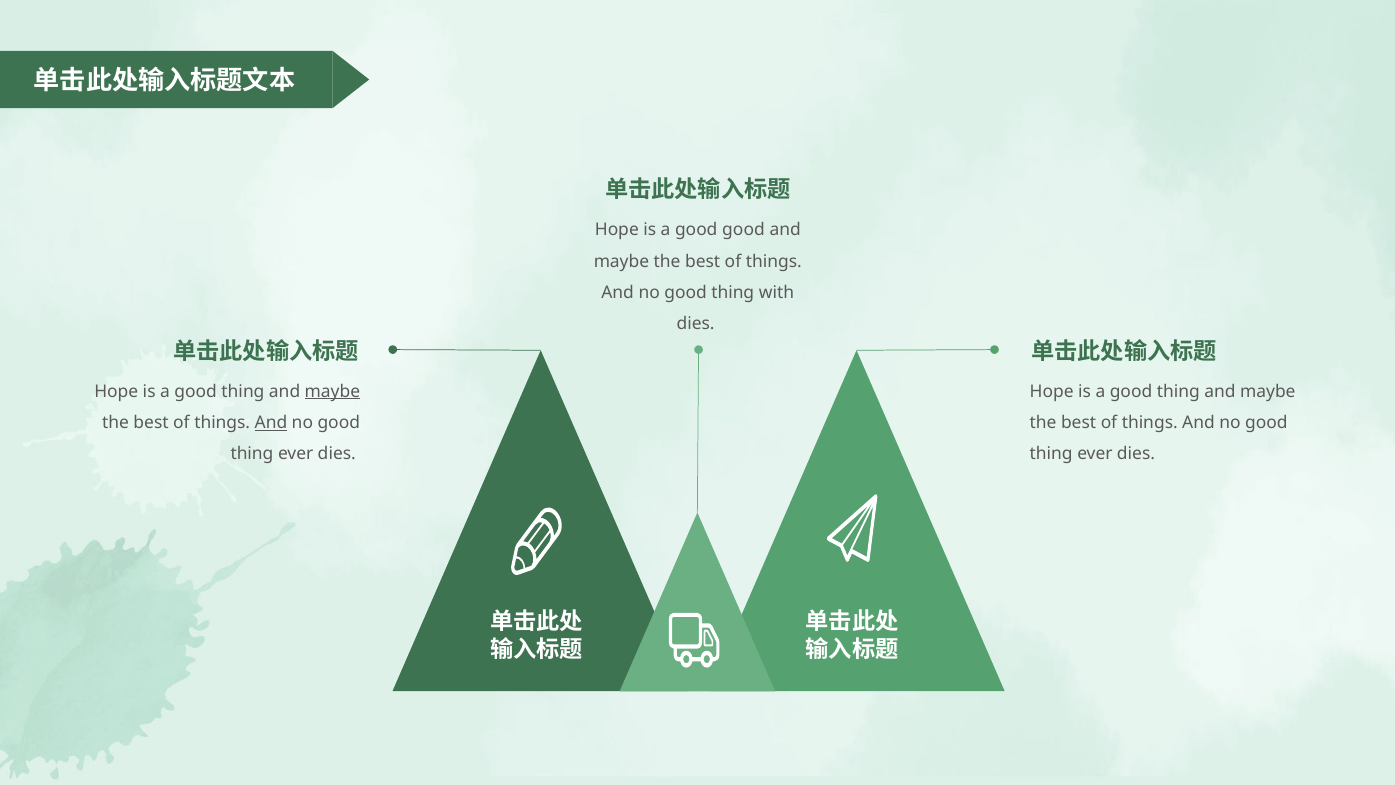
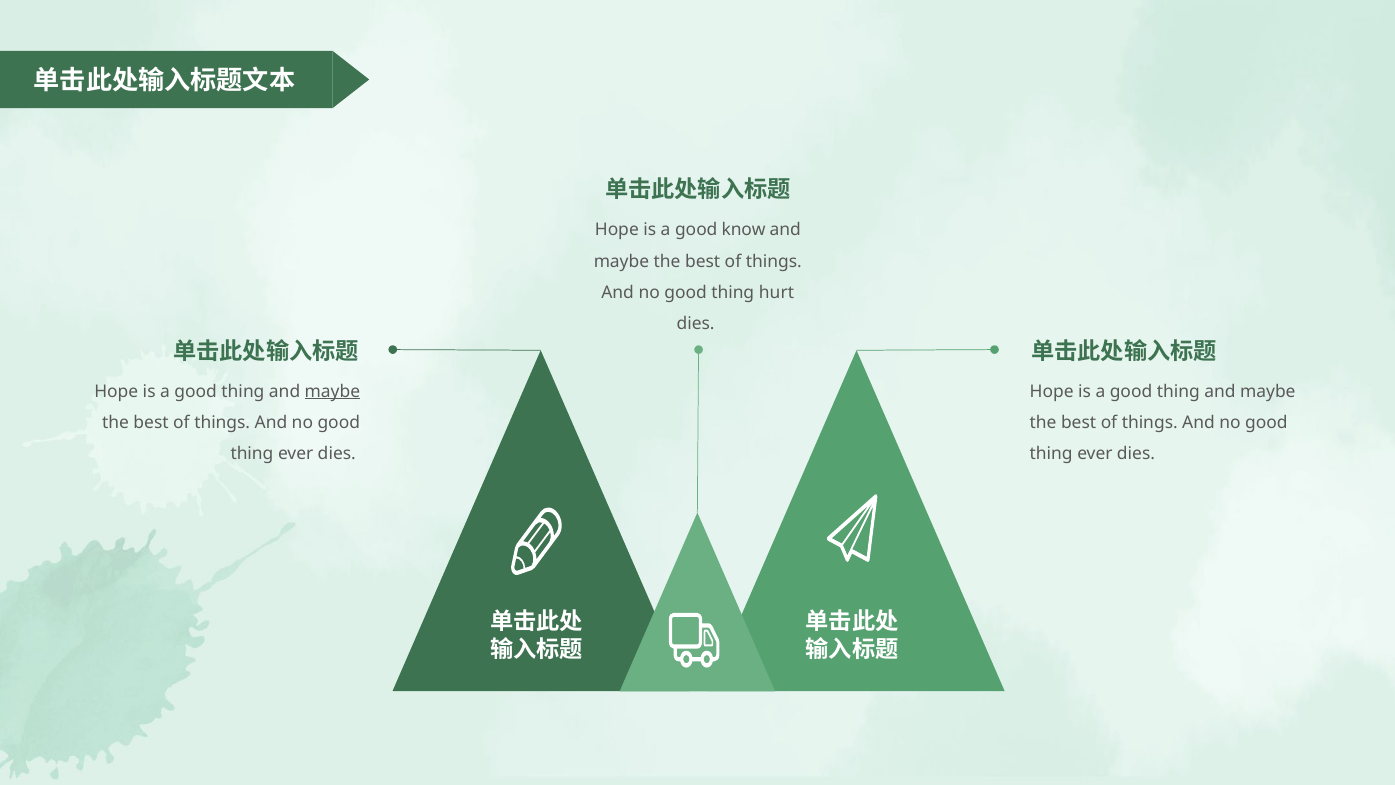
good good: good -> know
with: with -> hurt
And at (271, 423) underline: present -> none
